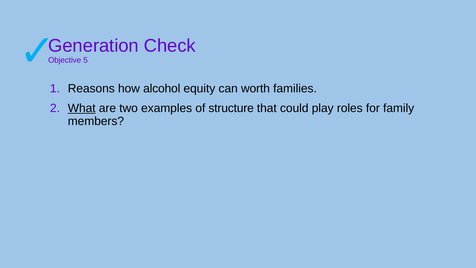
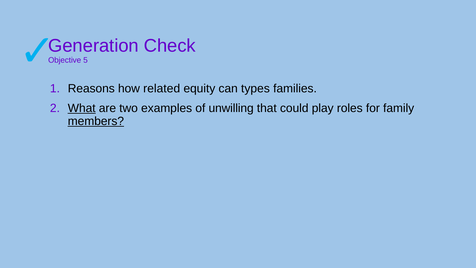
alcohol: alcohol -> related
worth: worth -> types
structure: structure -> unwilling
members underline: none -> present
